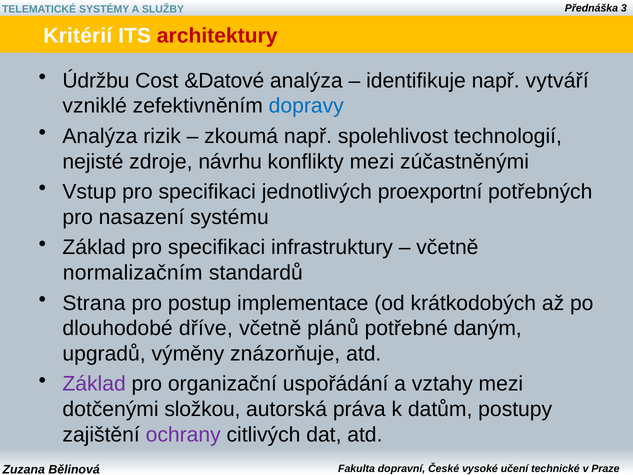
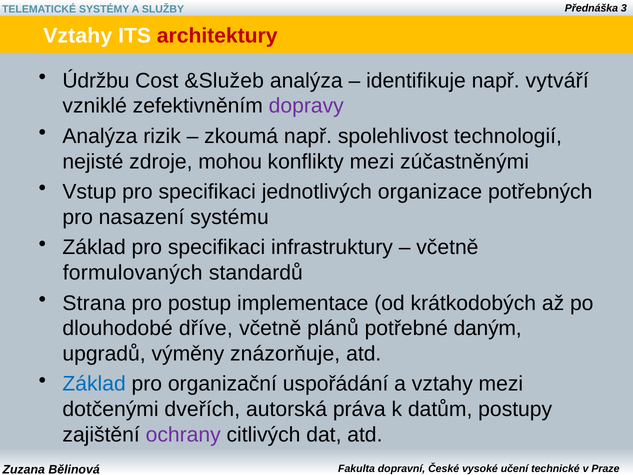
Kritérií at (78, 36): Kritérií -> Vztahy
&Datové: &Datové -> &Služeb
dopravy colour: blue -> purple
návrhu: návrhu -> mohou
proexportní: proexportní -> organizace
normalizačním: normalizačním -> formulovaných
Základ at (94, 384) colour: purple -> blue
složkou: složkou -> dveřích
